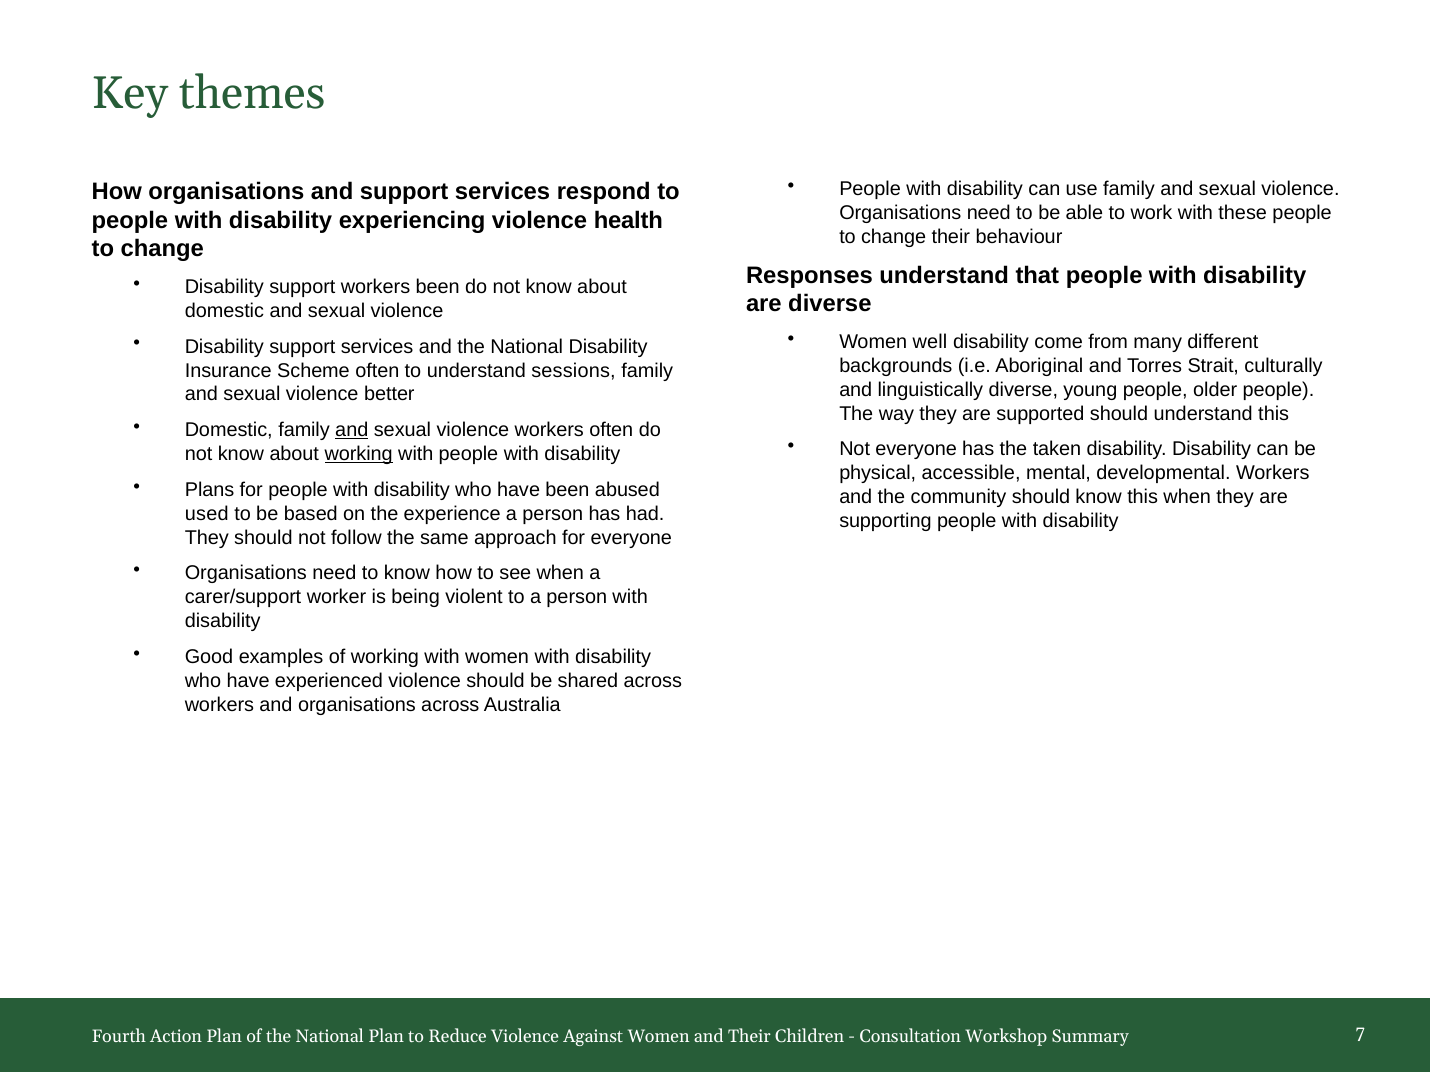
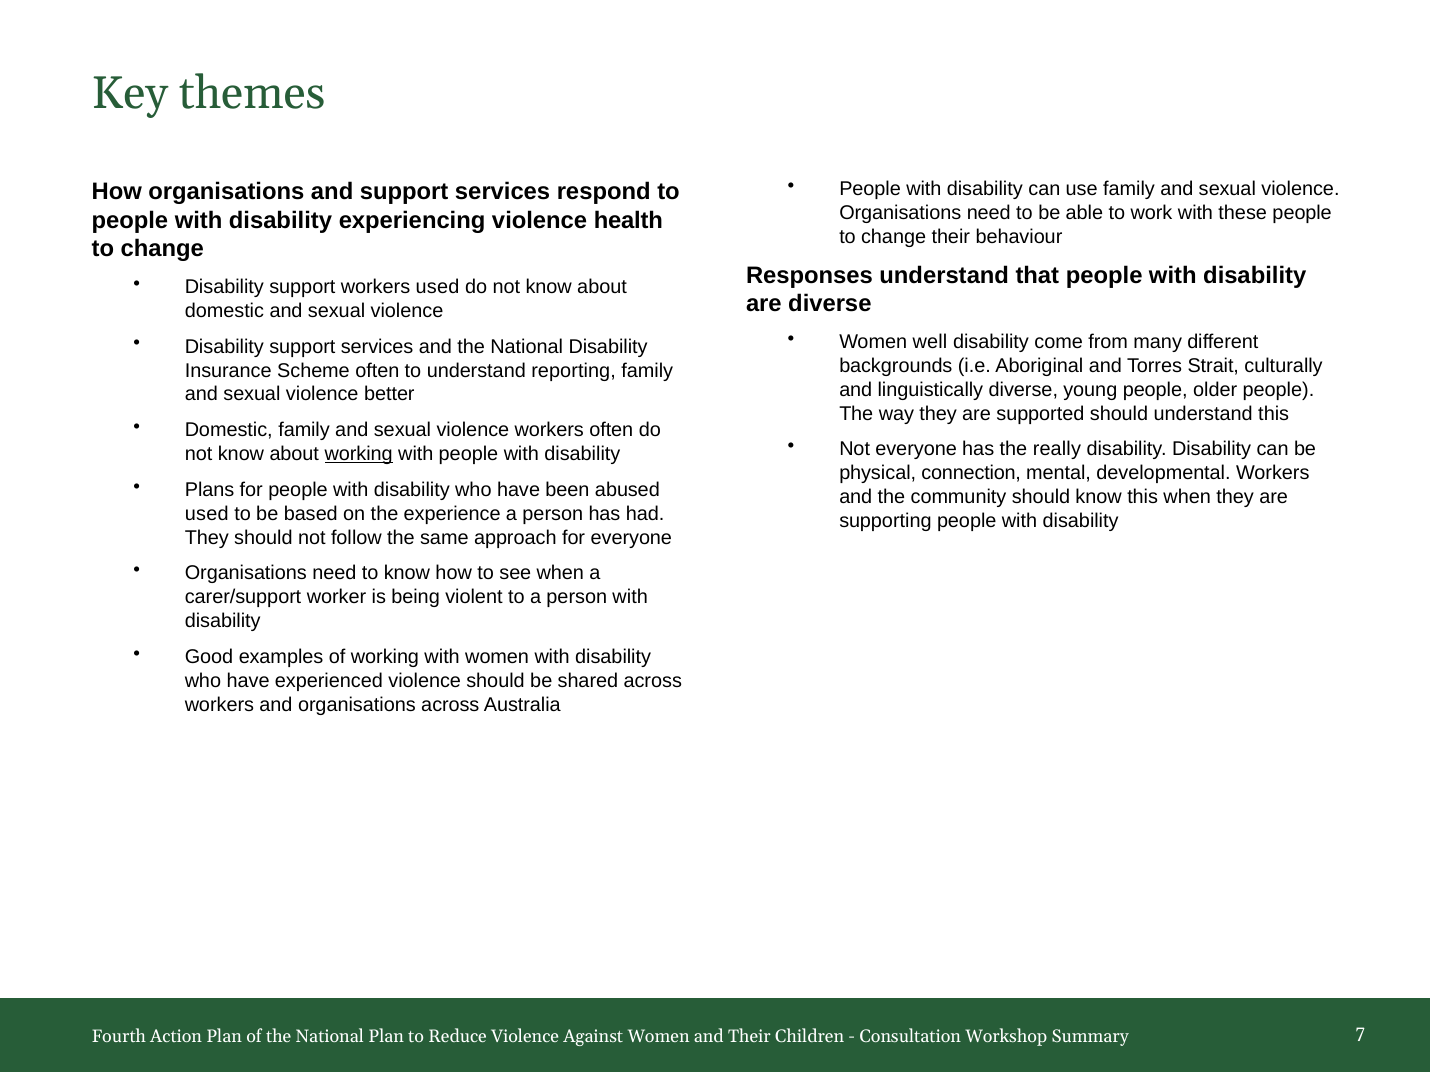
workers been: been -> used
sessions: sessions -> reporting
and at (352, 430) underline: present -> none
taken: taken -> really
accessible: accessible -> connection
